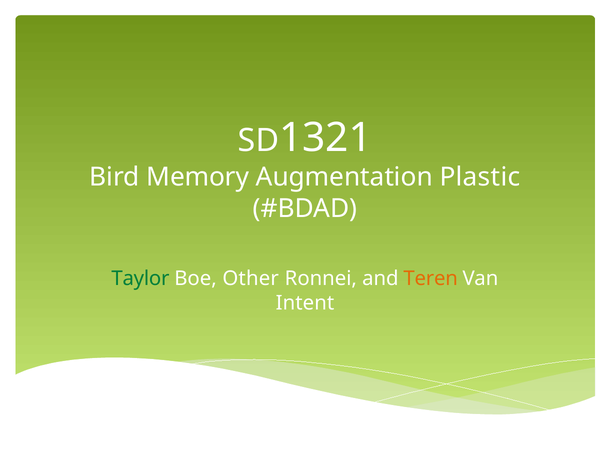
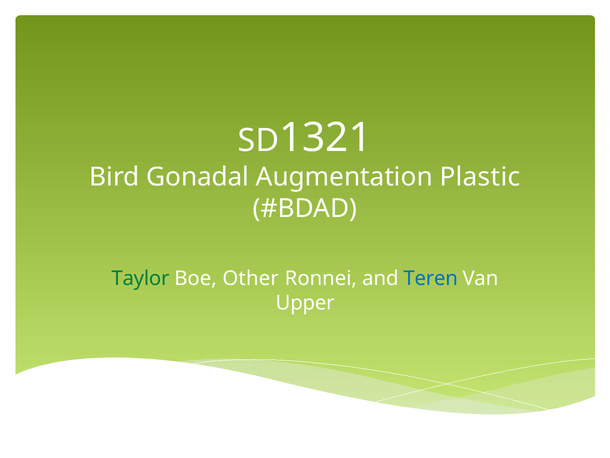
Memory: Memory -> Gonadal
Teren colour: orange -> blue
Intent: Intent -> Upper
